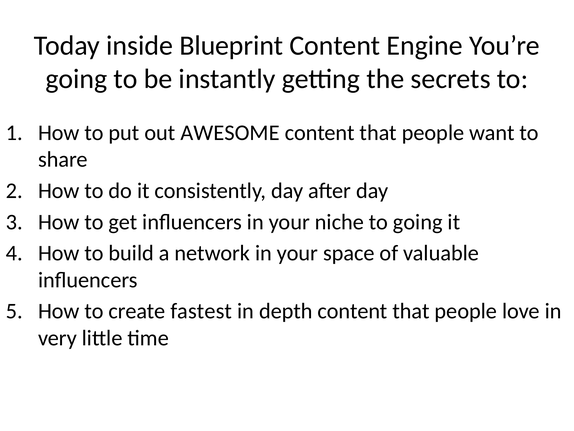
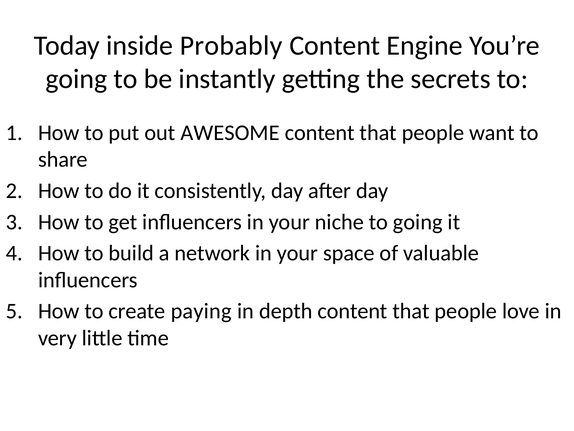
Blueprint: Blueprint -> Probably
fastest: fastest -> paying
